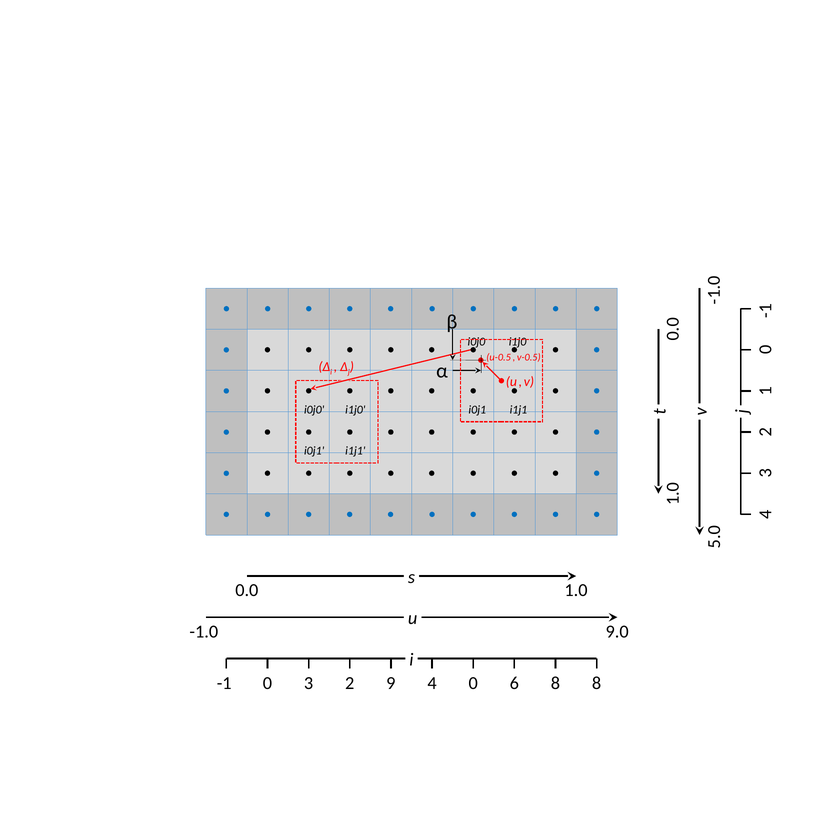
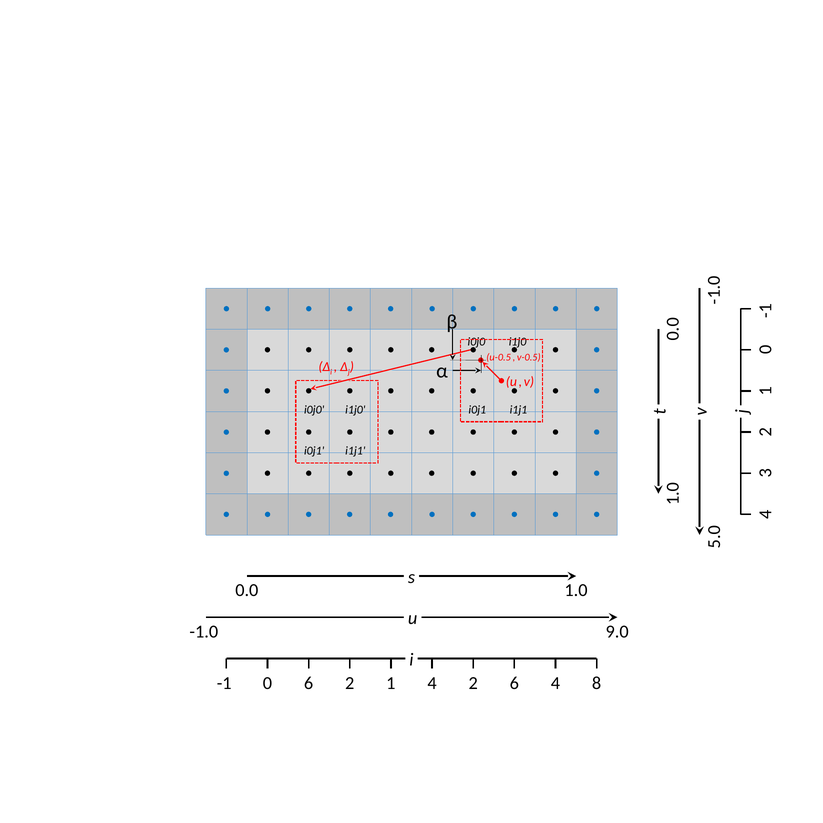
0 3: 3 -> 6
9 at (391, 683): 9 -> 1
4 0: 0 -> 2
6 8: 8 -> 4
